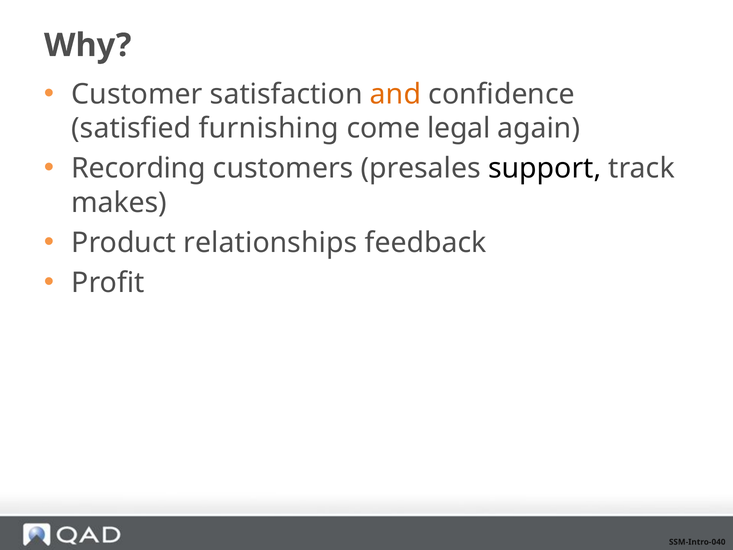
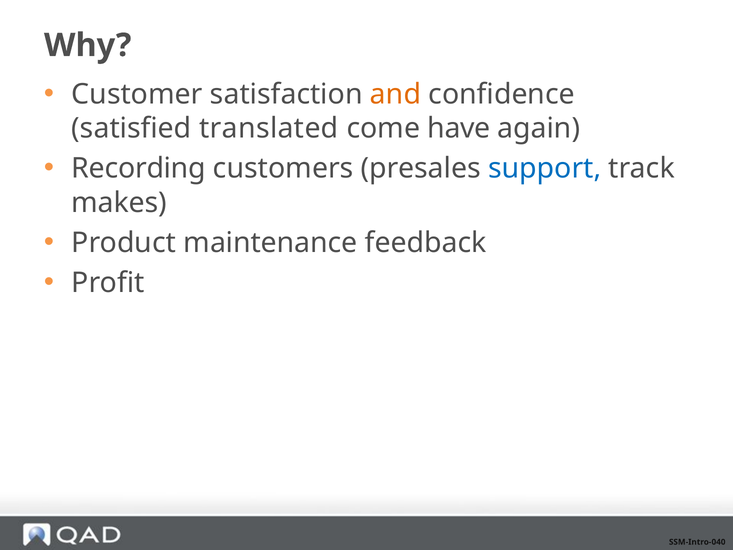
furnishing: furnishing -> translated
legal: legal -> have
support colour: black -> blue
relationships: relationships -> maintenance
